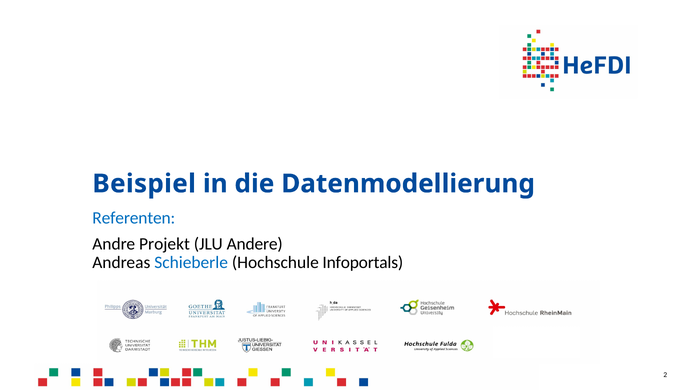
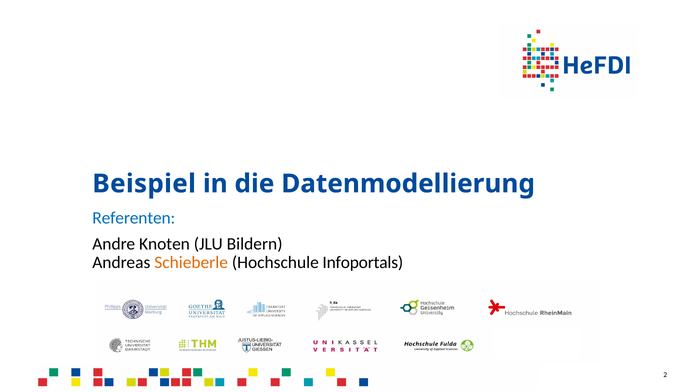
Projekt: Projekt -> Knoten
Andere: Andere -> Bildern
Schieberle colour: blue -> orange
